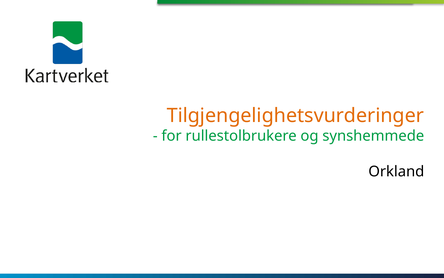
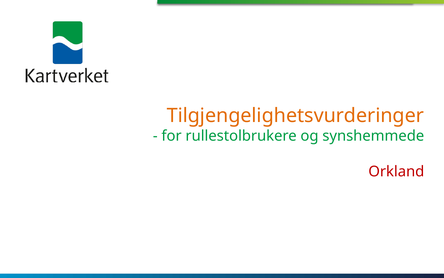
Orkland colour: black -> red
